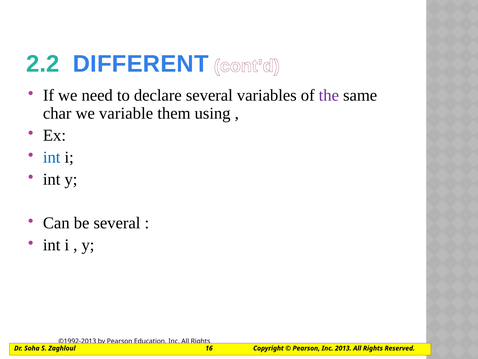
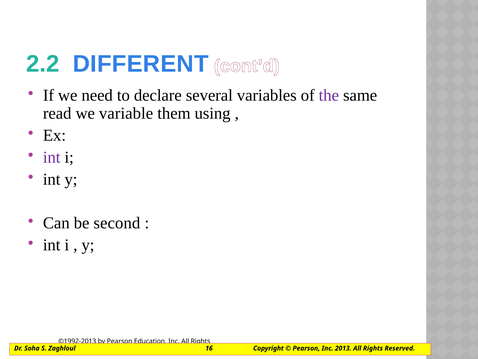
char: char -> read
int at (52, 157) colour: blue -> purple
be several: several -> second
